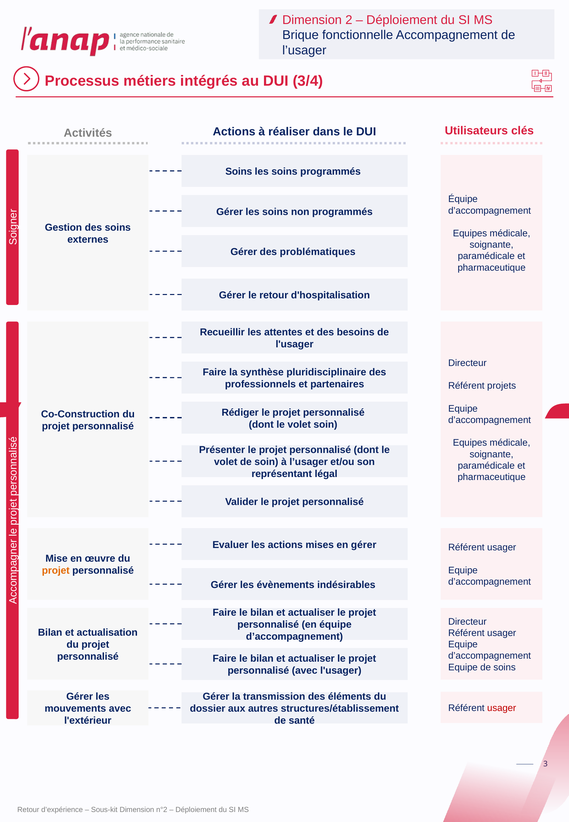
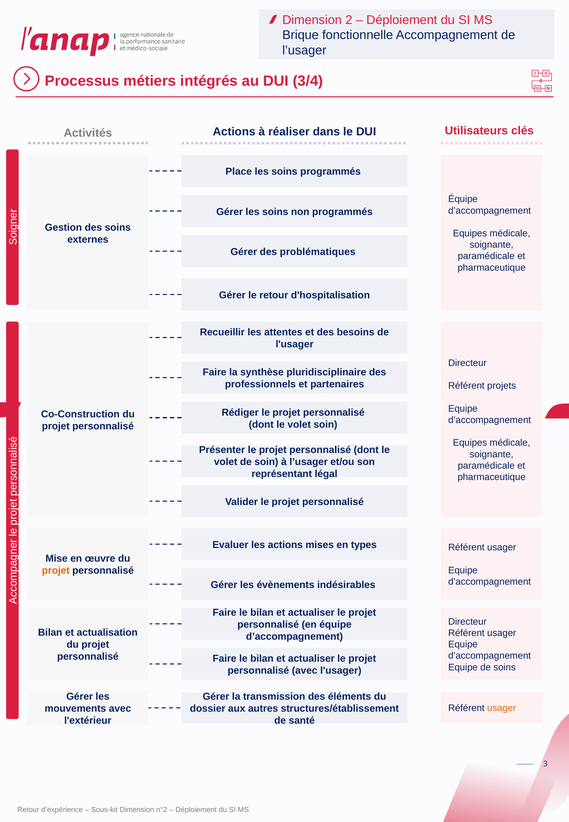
Soins at (239, 172): Soins -> Place
en gérer: gérer -> types
usager at (502, 708) colour: red -> orange
